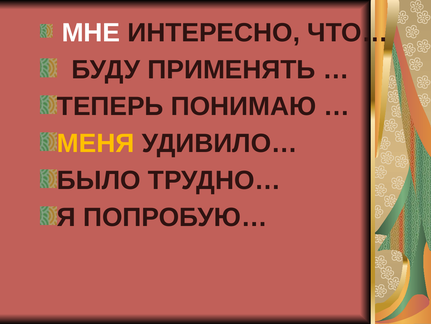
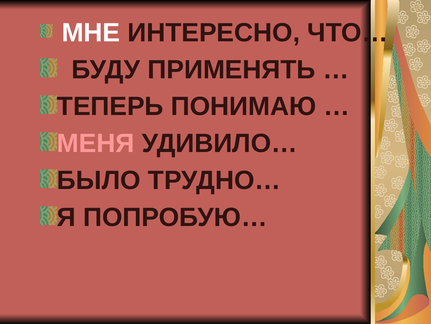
МЕНЯ colour: yellow -> pink
